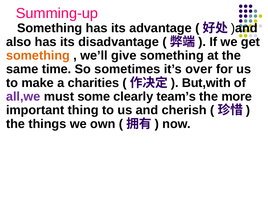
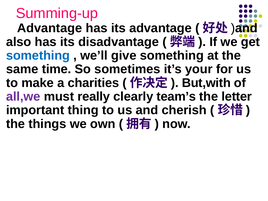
Something at (50, 28): Something -> Advantage
something at (38, 56) colour: orange -> blue
over: over -> your
some: some -> really
more: more -> letter
